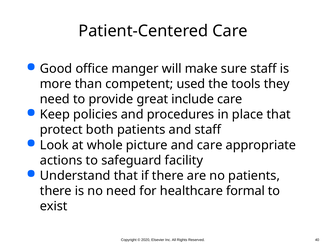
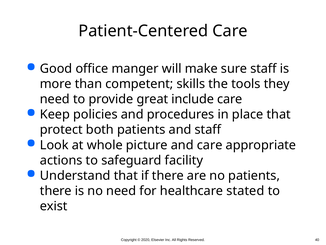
used: used -> skills
formal: formal -> stated
